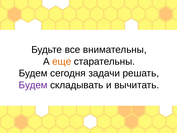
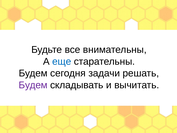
еще colour: orange -> blue
